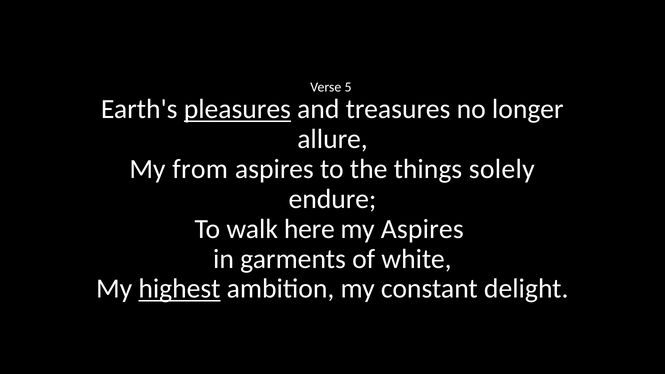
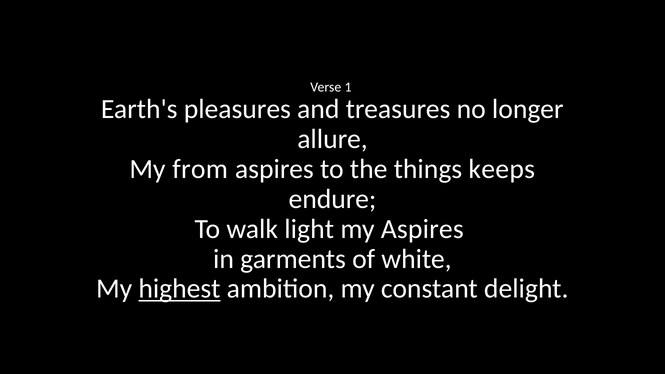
5: 5 -> 1
pleasures underline: present -> none
solely: solely -> keeps
here: here -> light
